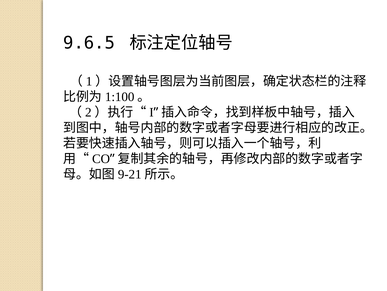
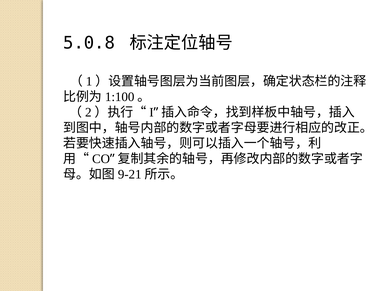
9.6.5: 9.6.5 -> 5.0.8
